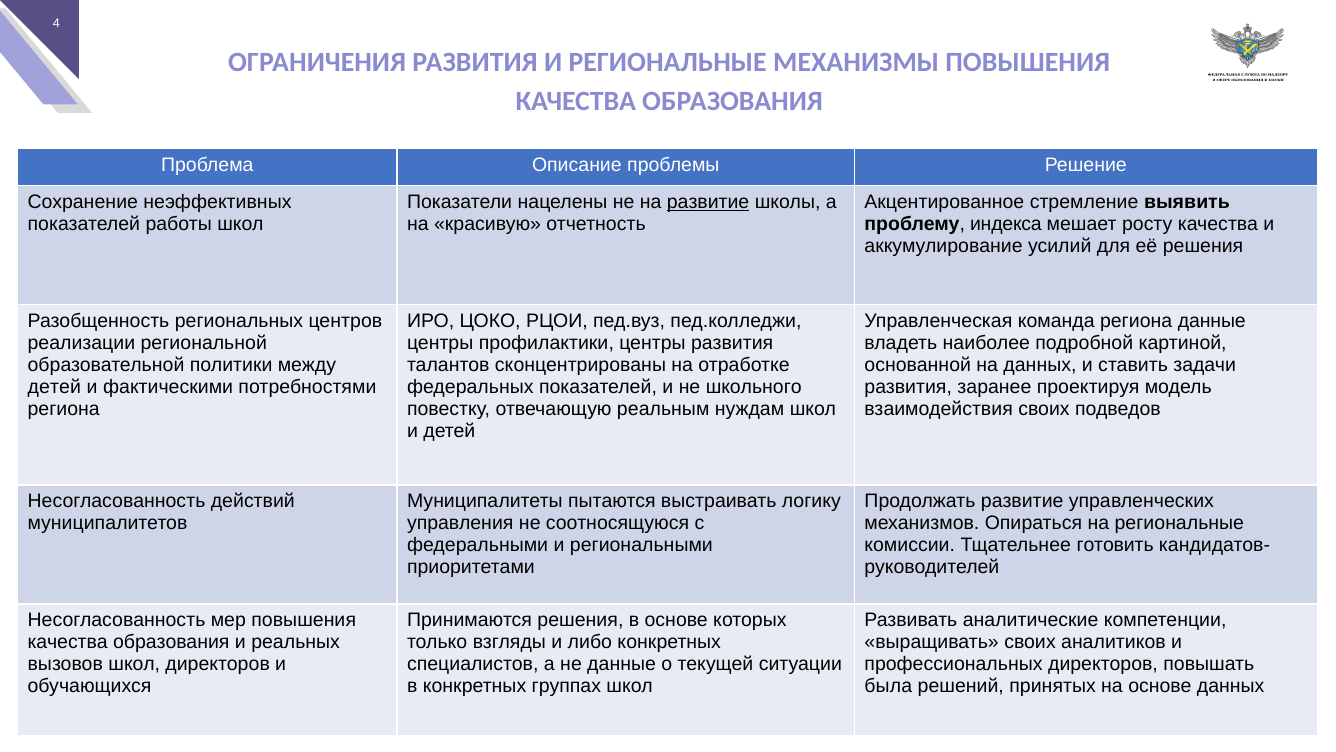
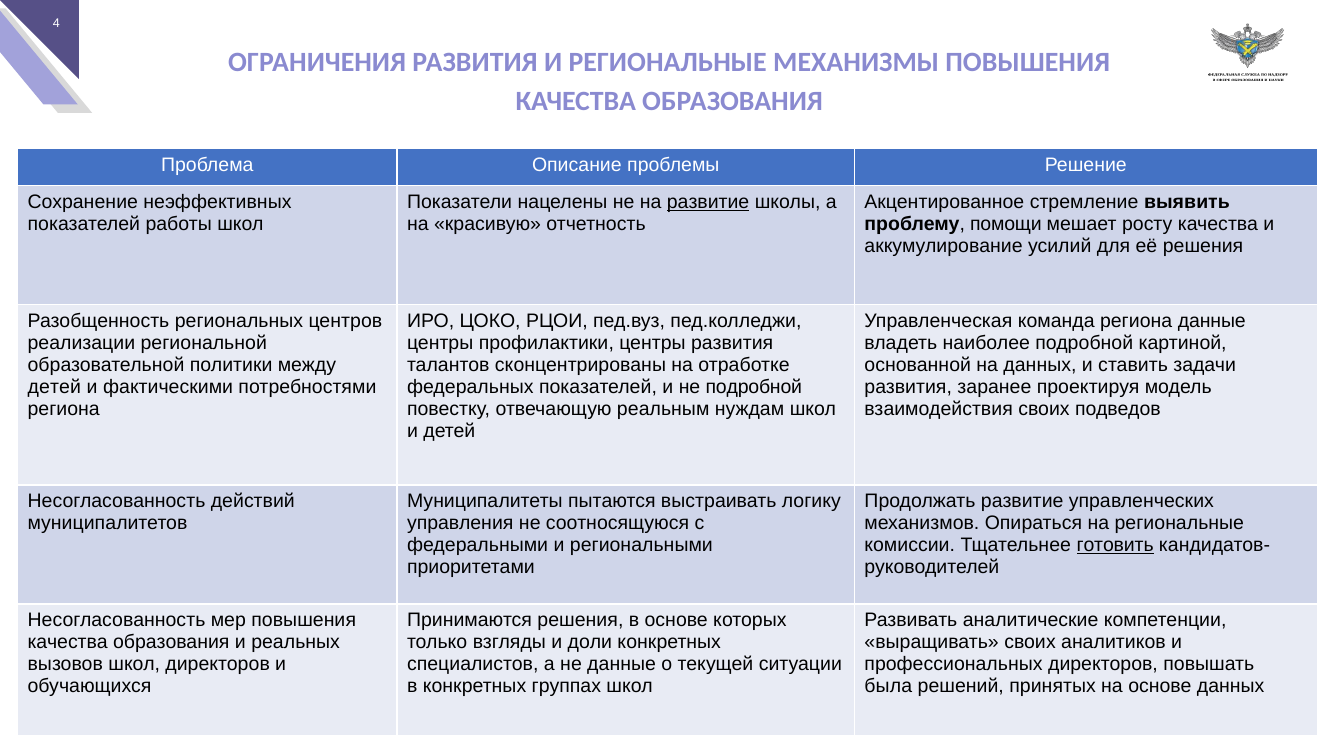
индекса: индекса -> помощи
не школьного: школьного -> подробной
готовить underline: none -> present
либо: либо -> доли
